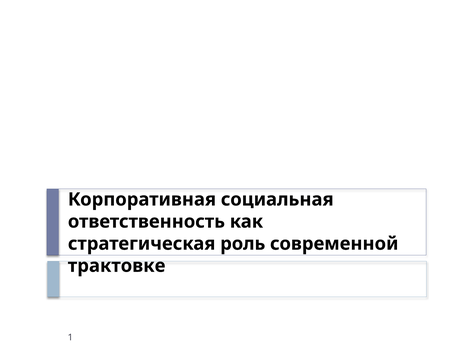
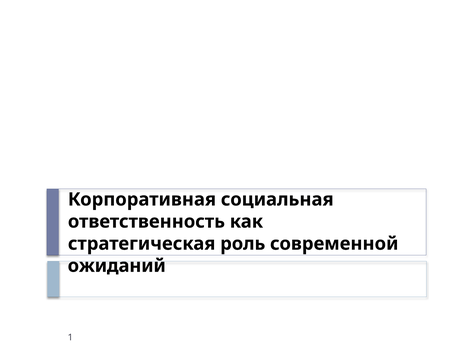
трактовке: трактовке -> ожиданий
